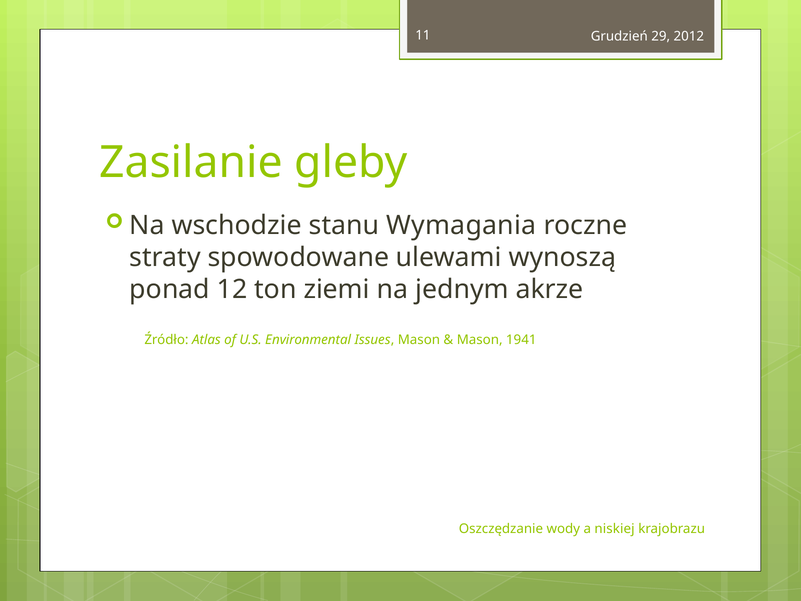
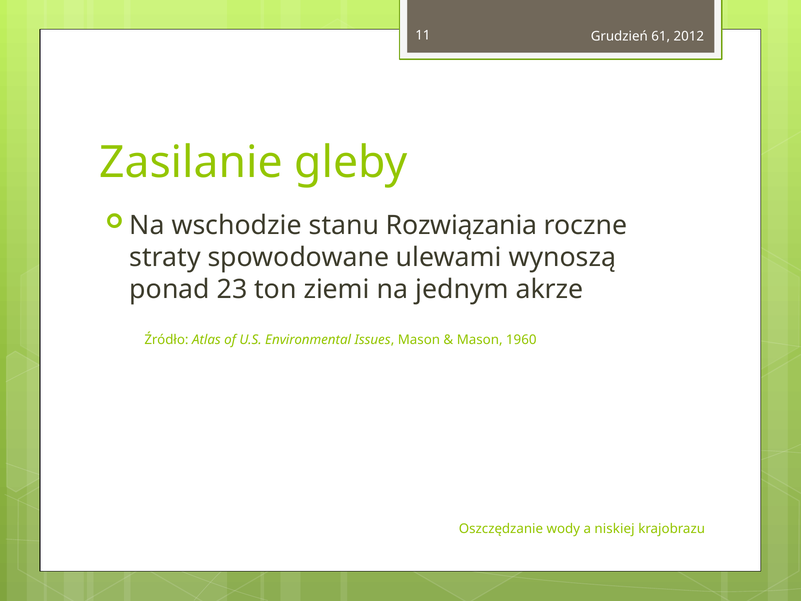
29: 29 -> 61
Wymagania: Wymagania -> Rozwiązania
12: 12 -> 23
1941: 1941 -> 1960
